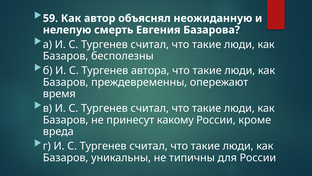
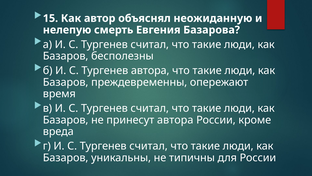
59: 59 -> 15
принесут какому: какому -> автора
